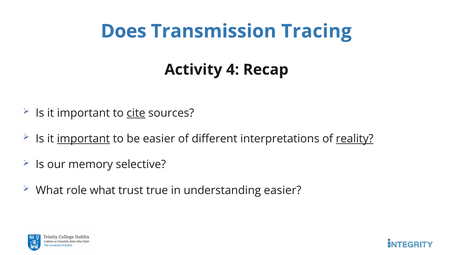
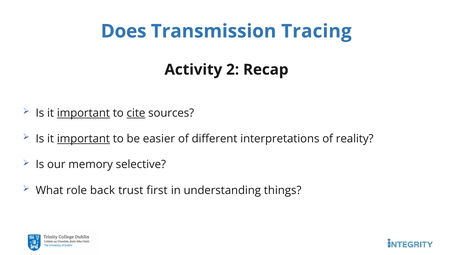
4: 4 -> 2
important at (83, 113) underline: none -> present
reality underline: present -> none
role what: what -> back
true: true -> first
understanding easier: easier -> things
